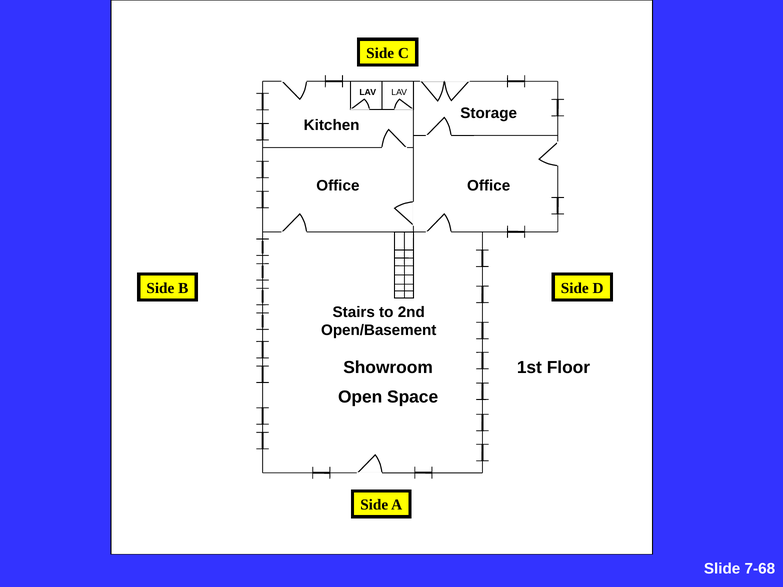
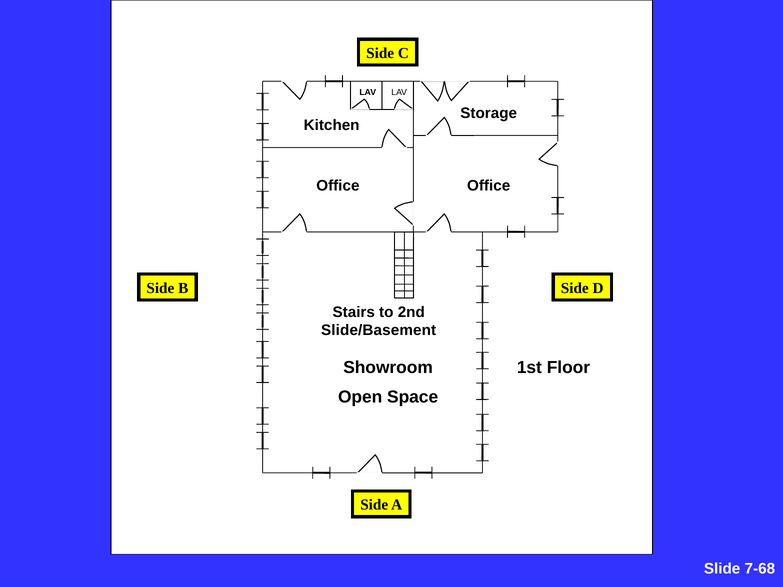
Open/Basement: Open/Basement -> Slide/Basement
